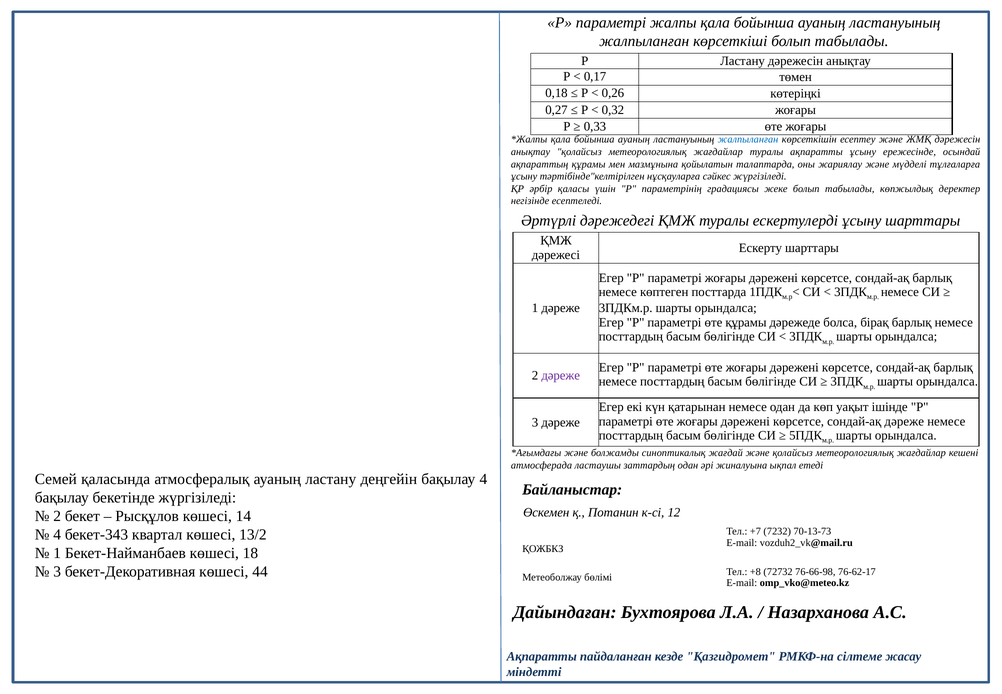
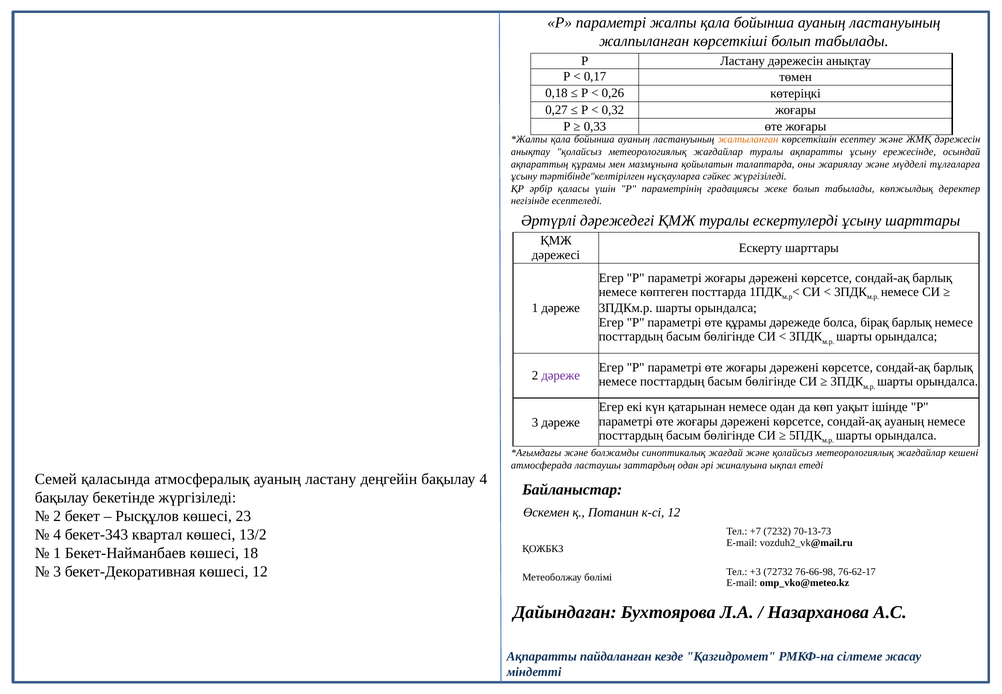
жалпыланған at (748, 139) colour: blue -> orange
сондай-ақ дәреже: дәреже -> ауаның
14: 14 -> 23
көшесі 44: 44 -> 12
+8: +8 -> +3
